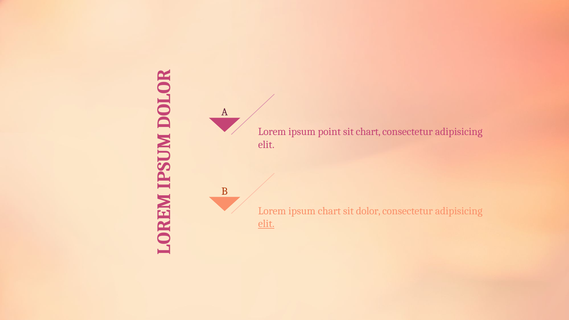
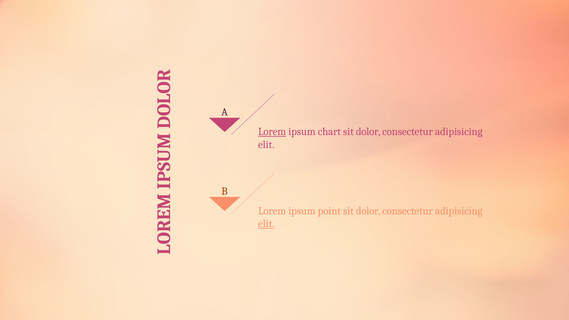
Lorem at (272, 132) underline: none -> present
point: point -> chart
chart at (368, 132): chart -> dolor
ipsum chart: chart -> point
